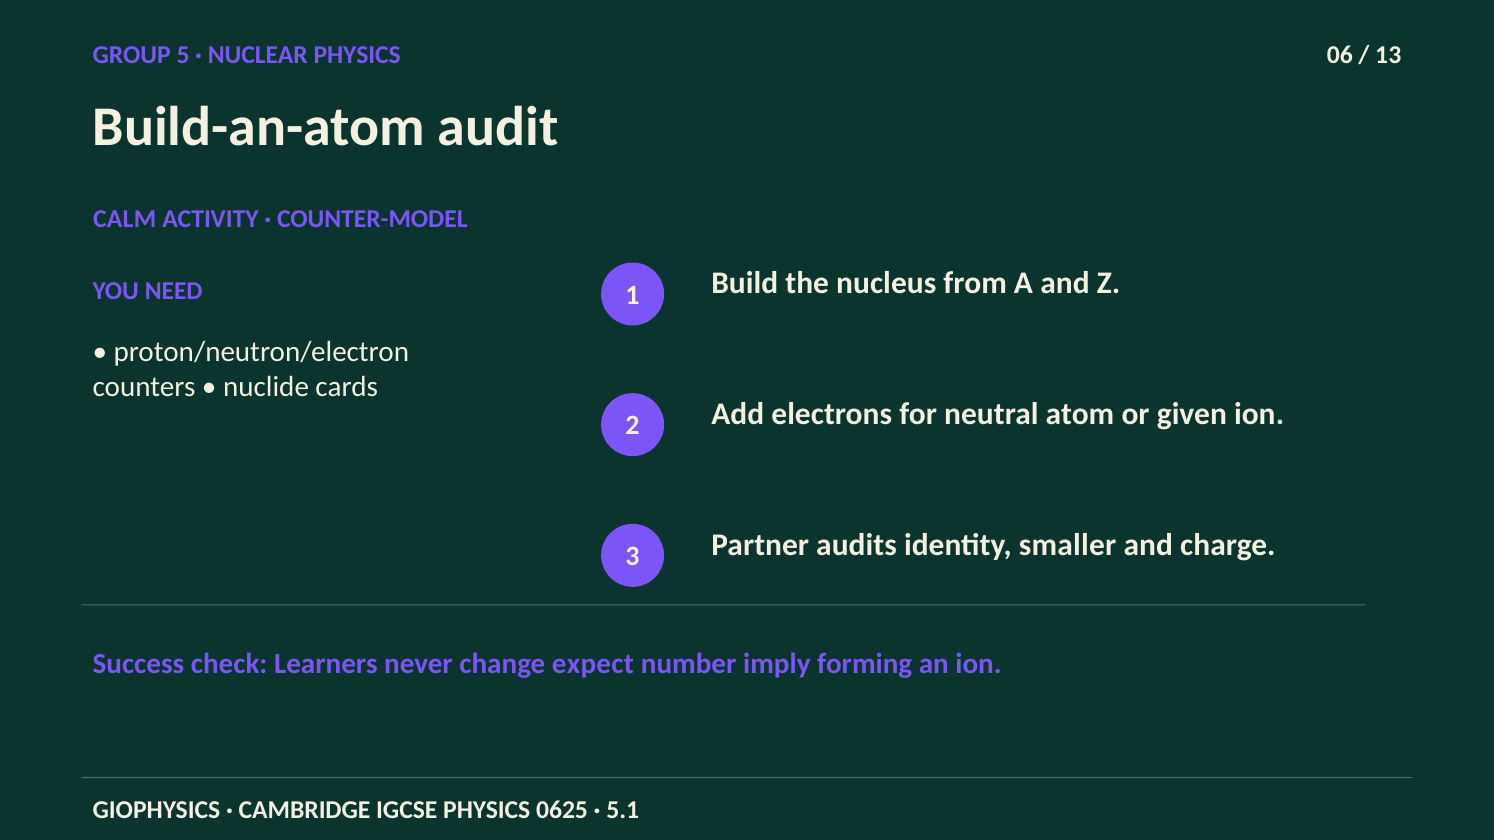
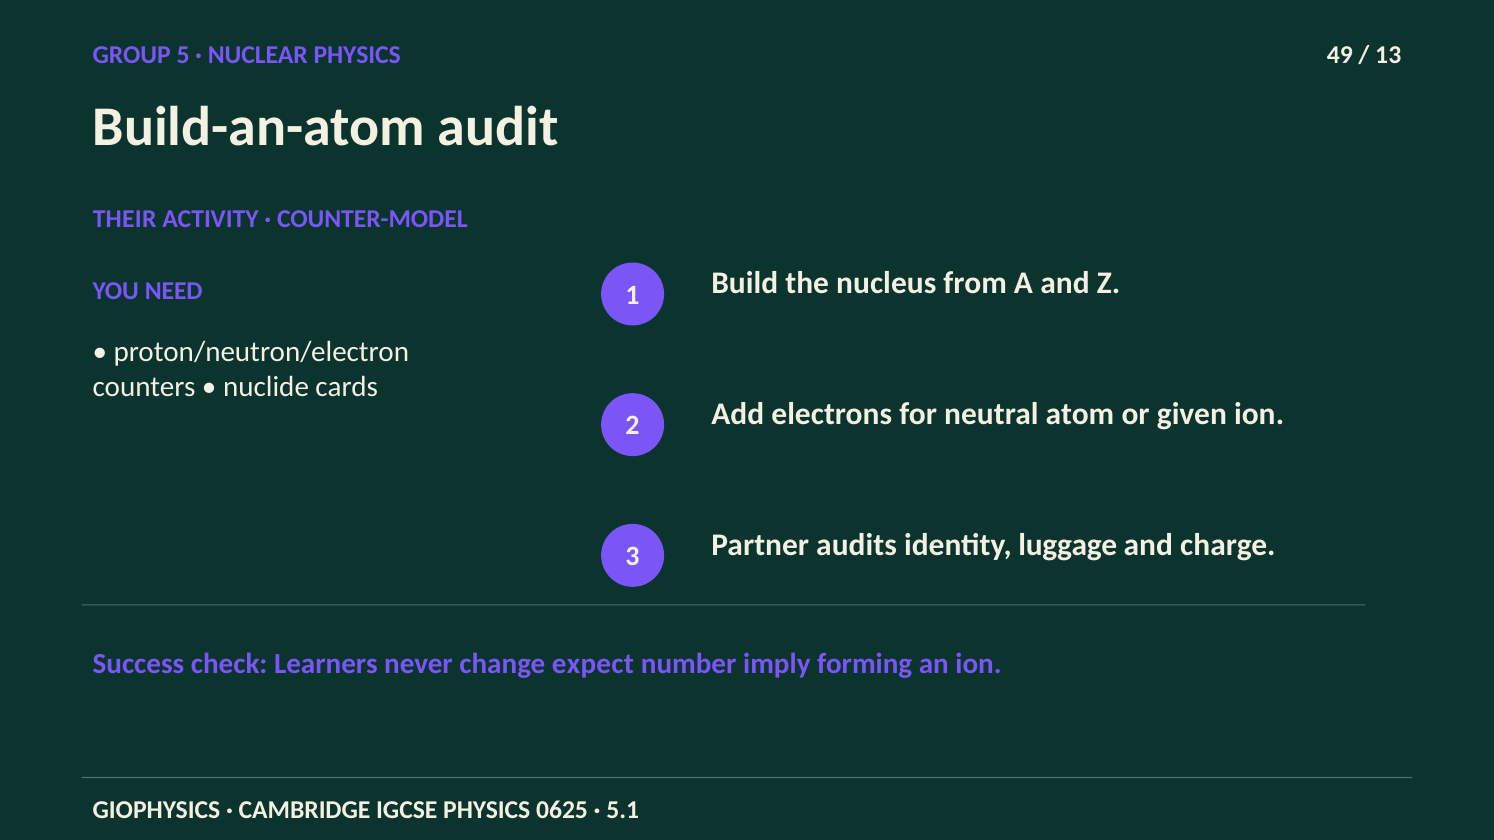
06: 06 -> 49
CALM: CALM -> THEIR
smaller: smaller -> luggage
